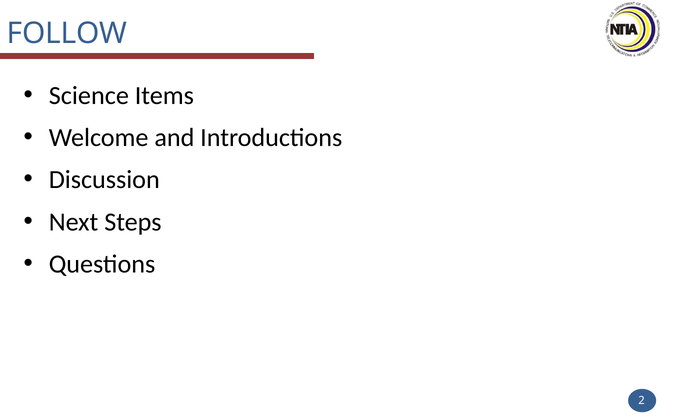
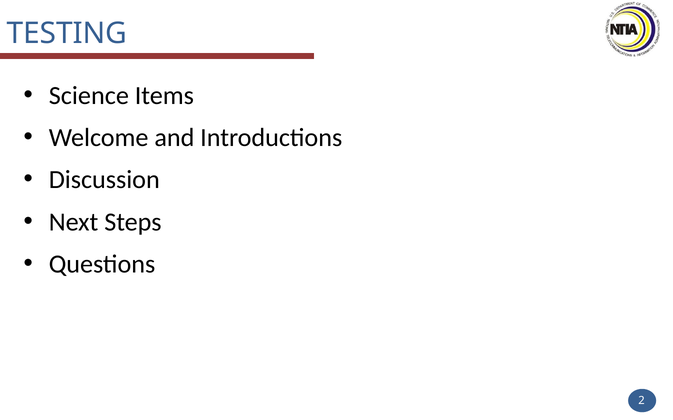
FOLLOW: FOLLOW -> TESTING
